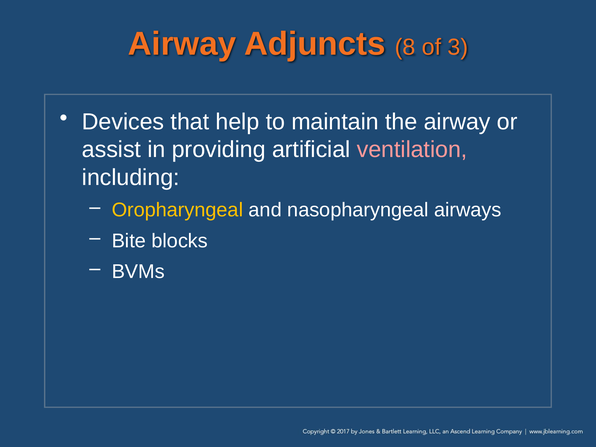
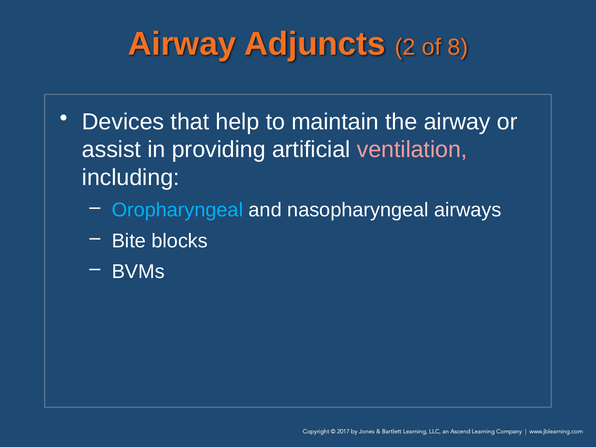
8: 8 -> 2
3: 3 -> 8
Oropharyngeal colour: yellow -> light blue
